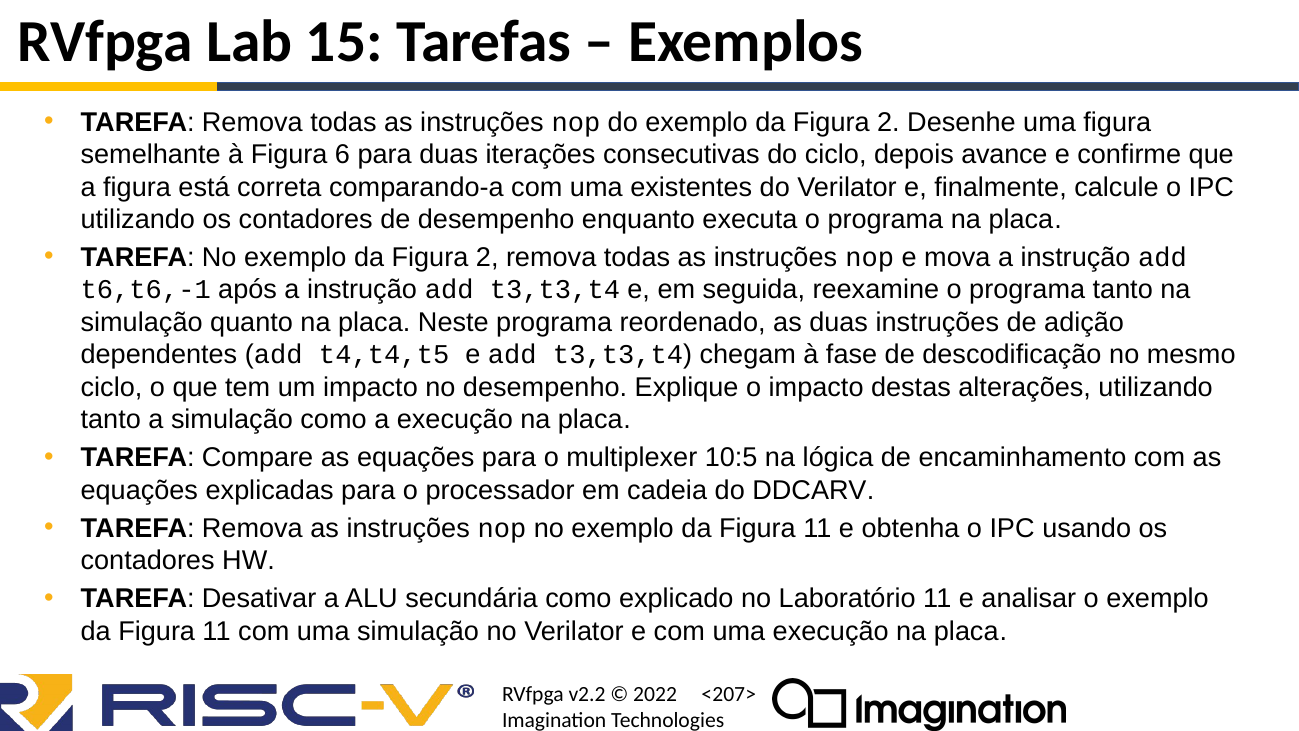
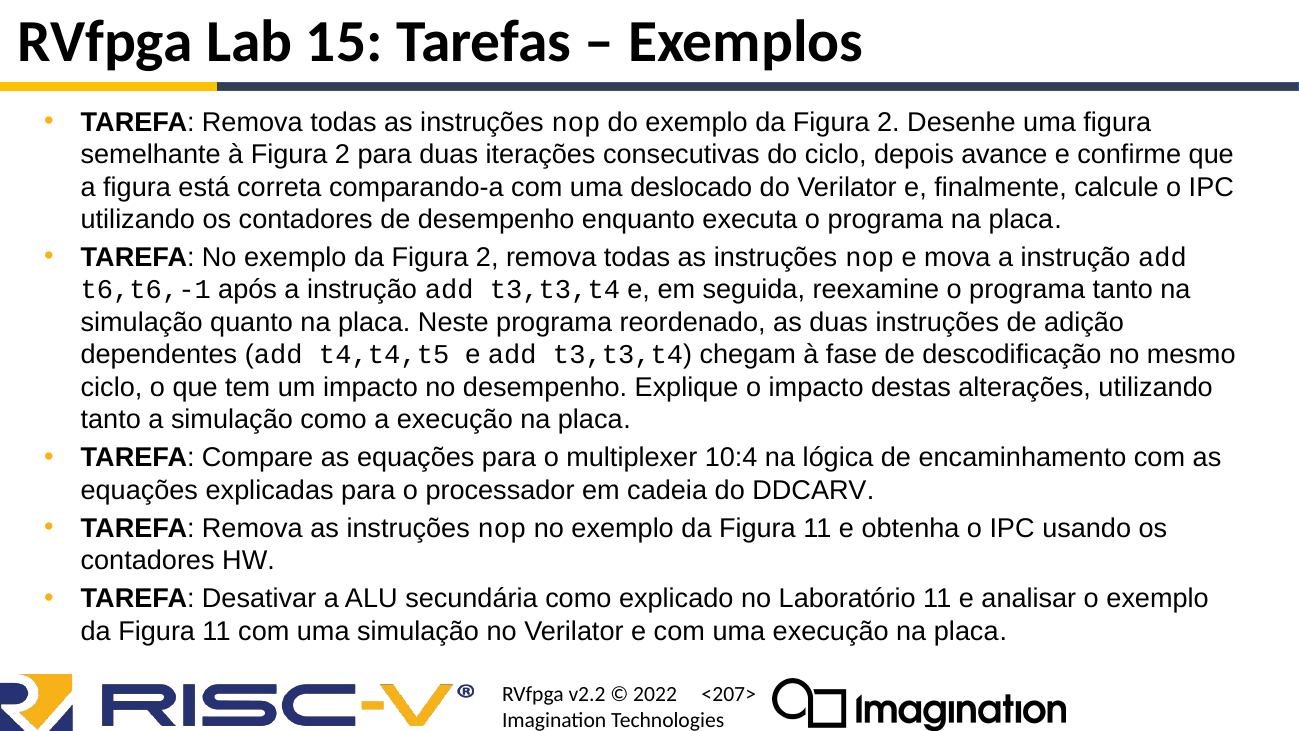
à Figura 6: 6 -> 2
existentes: existentes -> deslocado
10:5: 10:5 -> 10:4
